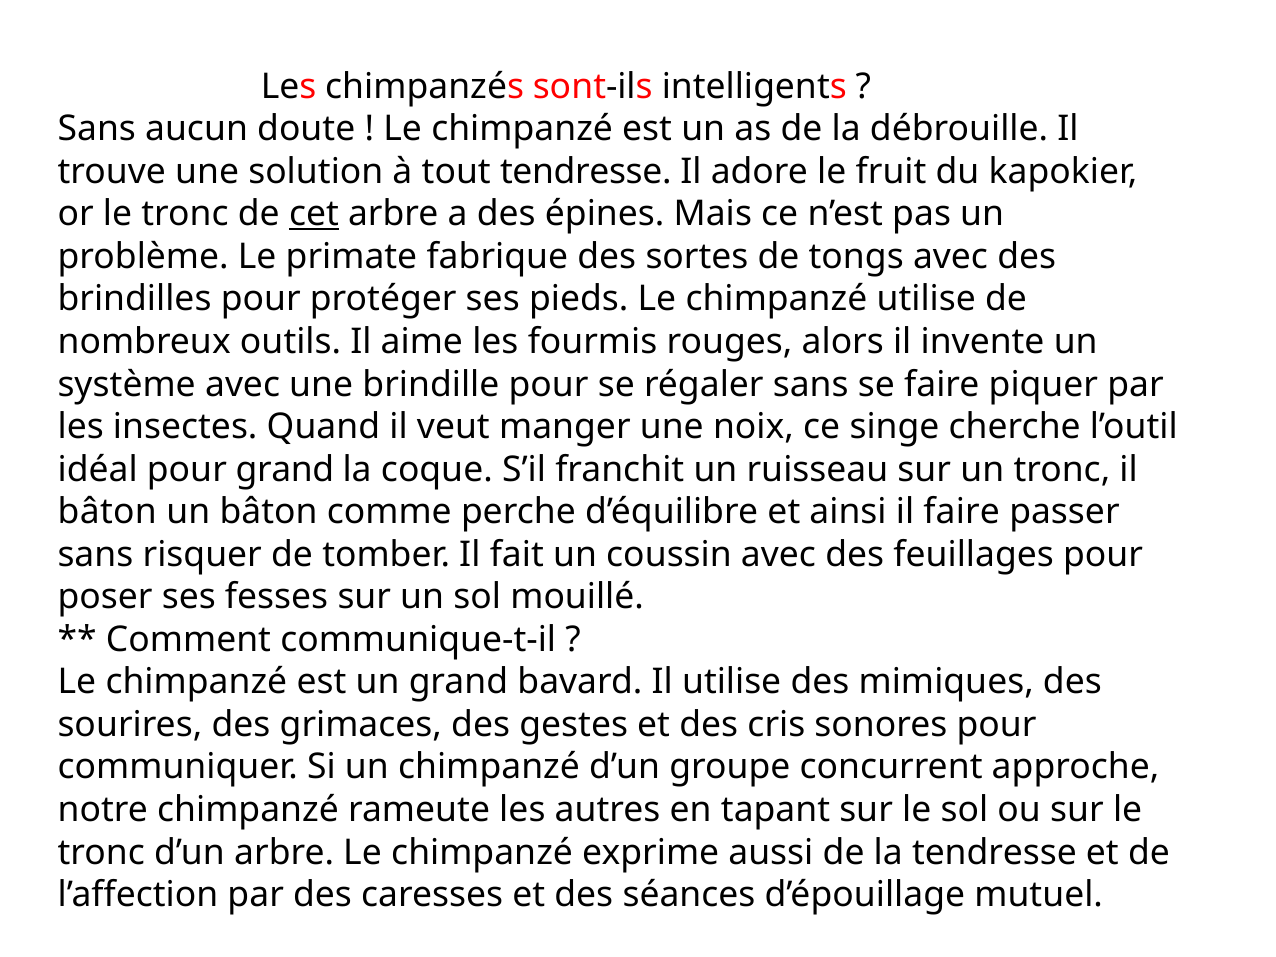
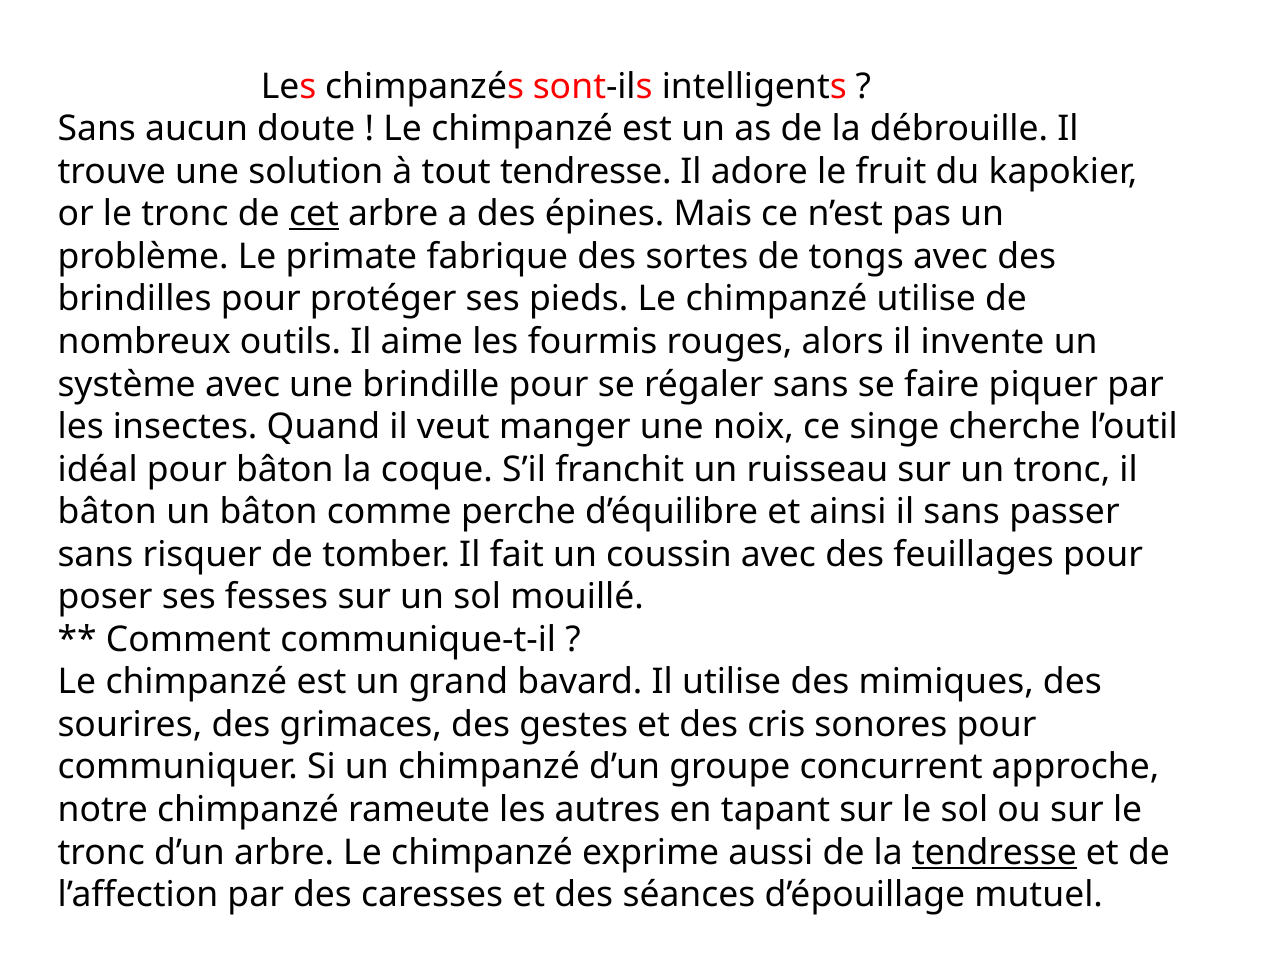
pour grand: grand -> bâton
il faire: faire -> sans
tendresse at (994, 852) underline: none -> present
